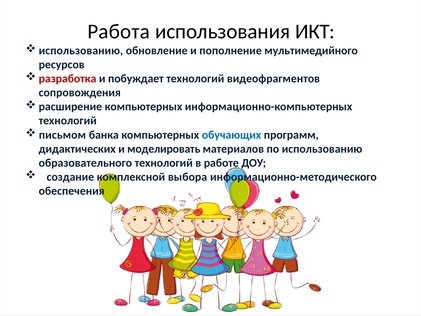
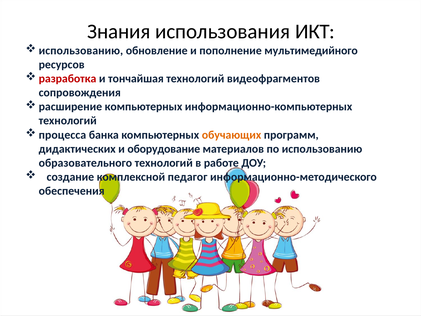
Работа: Работа -> Знания
побуждает: побуждает -> тончайшая
письмом: письмом -> процесса
обучающих colour: blue -> orange
моделировать: моделировать -> оборудование
выбора: выбора -> педагог
